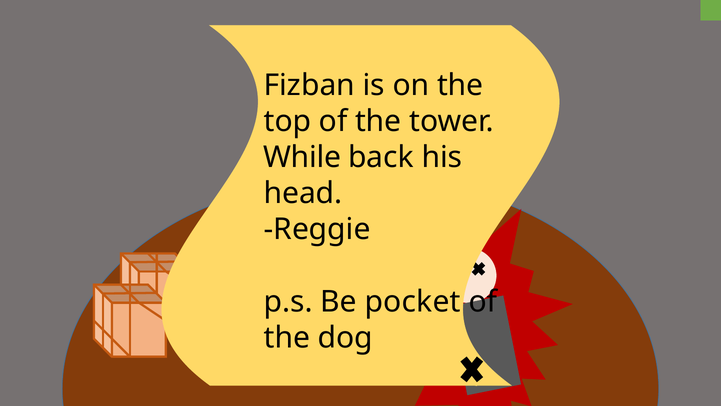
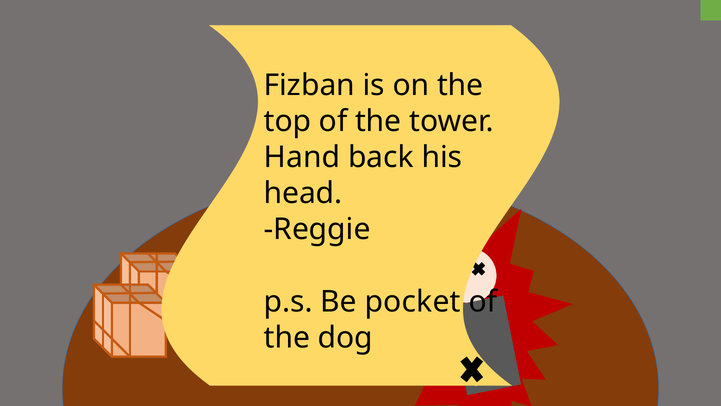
While: While -> Hand
